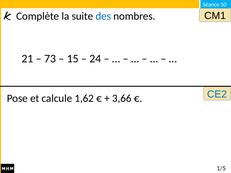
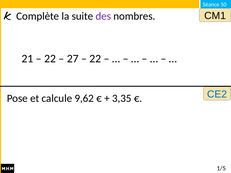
des colour: blue -> purple
73 at (50, 59): 73 -> 22
15: 15 -> 27
24 at (95, 59): 24 -> 22
1,62: 1,62 -> 9,62
3,66: 3,66 -> 3,35
